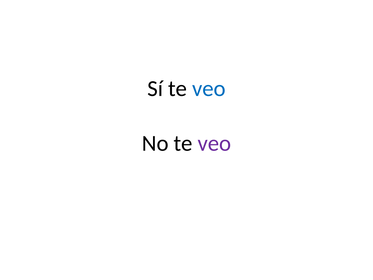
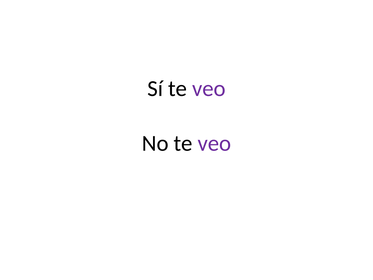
veo at (209, 89) colour: blue -> purple
